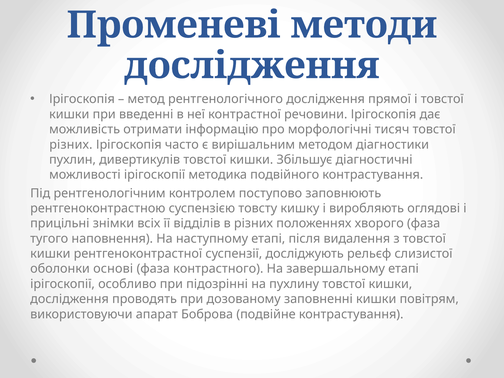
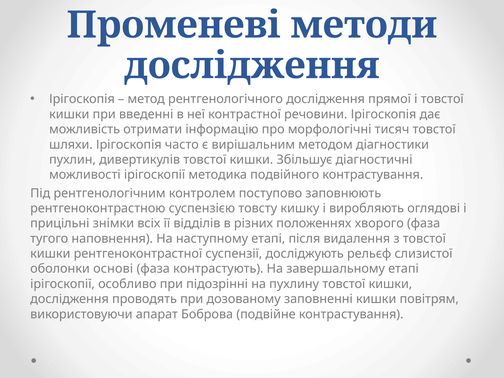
різних at (71, 145): різних -> шляхи
контрастного: контрастного -> контрастують
